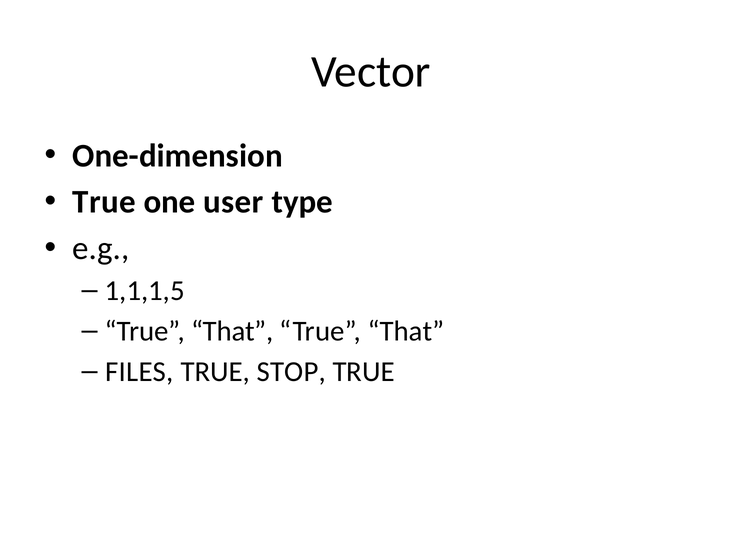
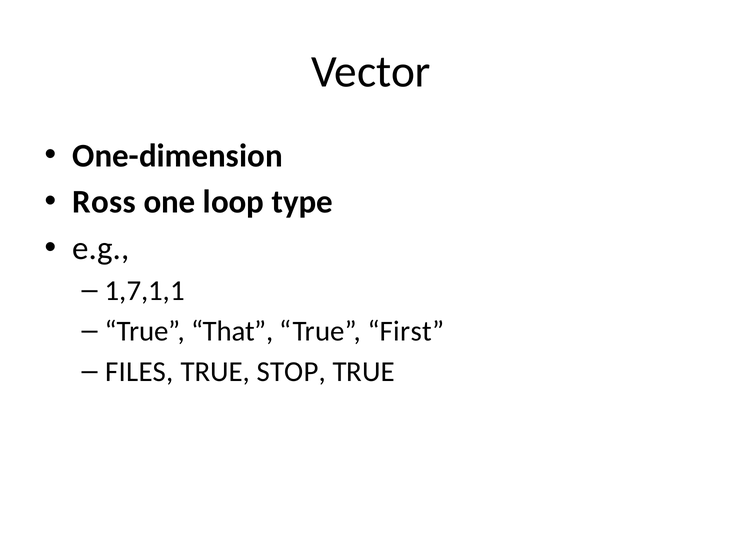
True at (104, 202): True -> Ross
user: user -> loop
1,1,1,5: 1,1,1,5 -> 1,7,1,1
That at (406, 331): That -> First
